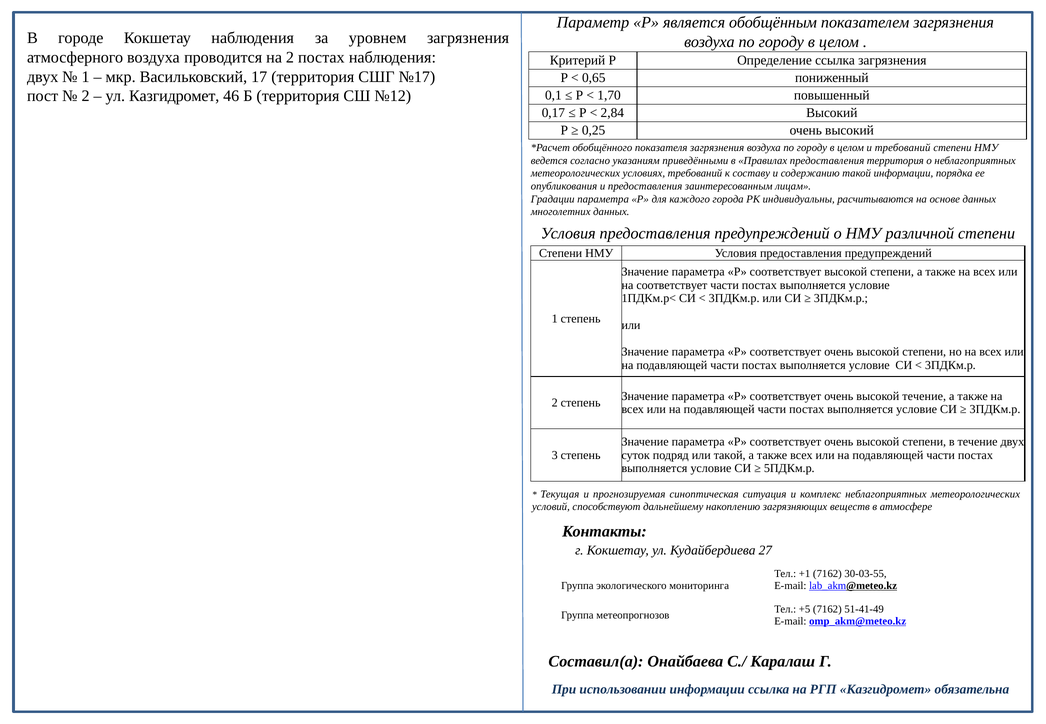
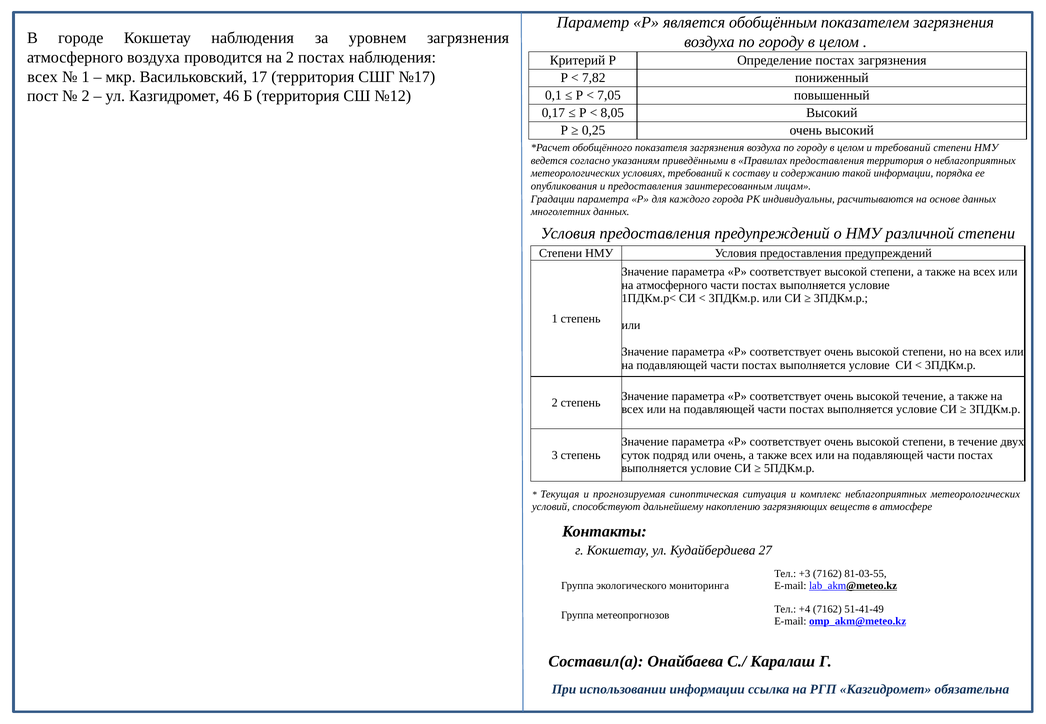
Определение ссылка: ссылка -> постах
двух at (43, 77): двух -> всех
0,65: 0,65 -> 7,82
1,70: 1,70 -> 7,05
2,84: 2,84 -> 8,05
на соответствует: соответствует -> атмосферного
или такой: такой -> очень
+1: +1 -> +3
30-03-55: 30-03-55 -> 81-03-55
+5: +5 -> +4
